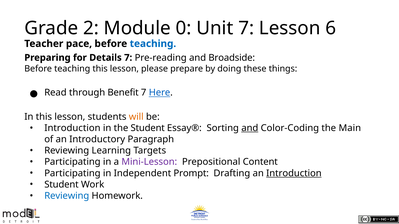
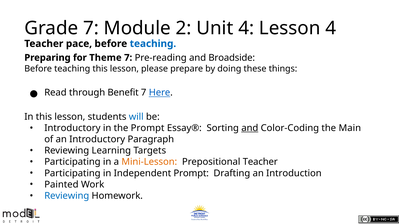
Grade 2: 2 -> 7
0: 0 -> 2
Unit 7: 7 -> 4
Lesson 6: 6 -> 4
Details: Details -> Theme
will colour: orange -> blue
Introduction at (72, 128): Introduction -> Introductory
the Student: Student -> Prompt
Mini-Lesson colour: purple -> orange
Prepositional Content: Content -> Teacher
Introduction at (294, 174) underline: present -> none
Student at (61, 185): Student -> Painted
